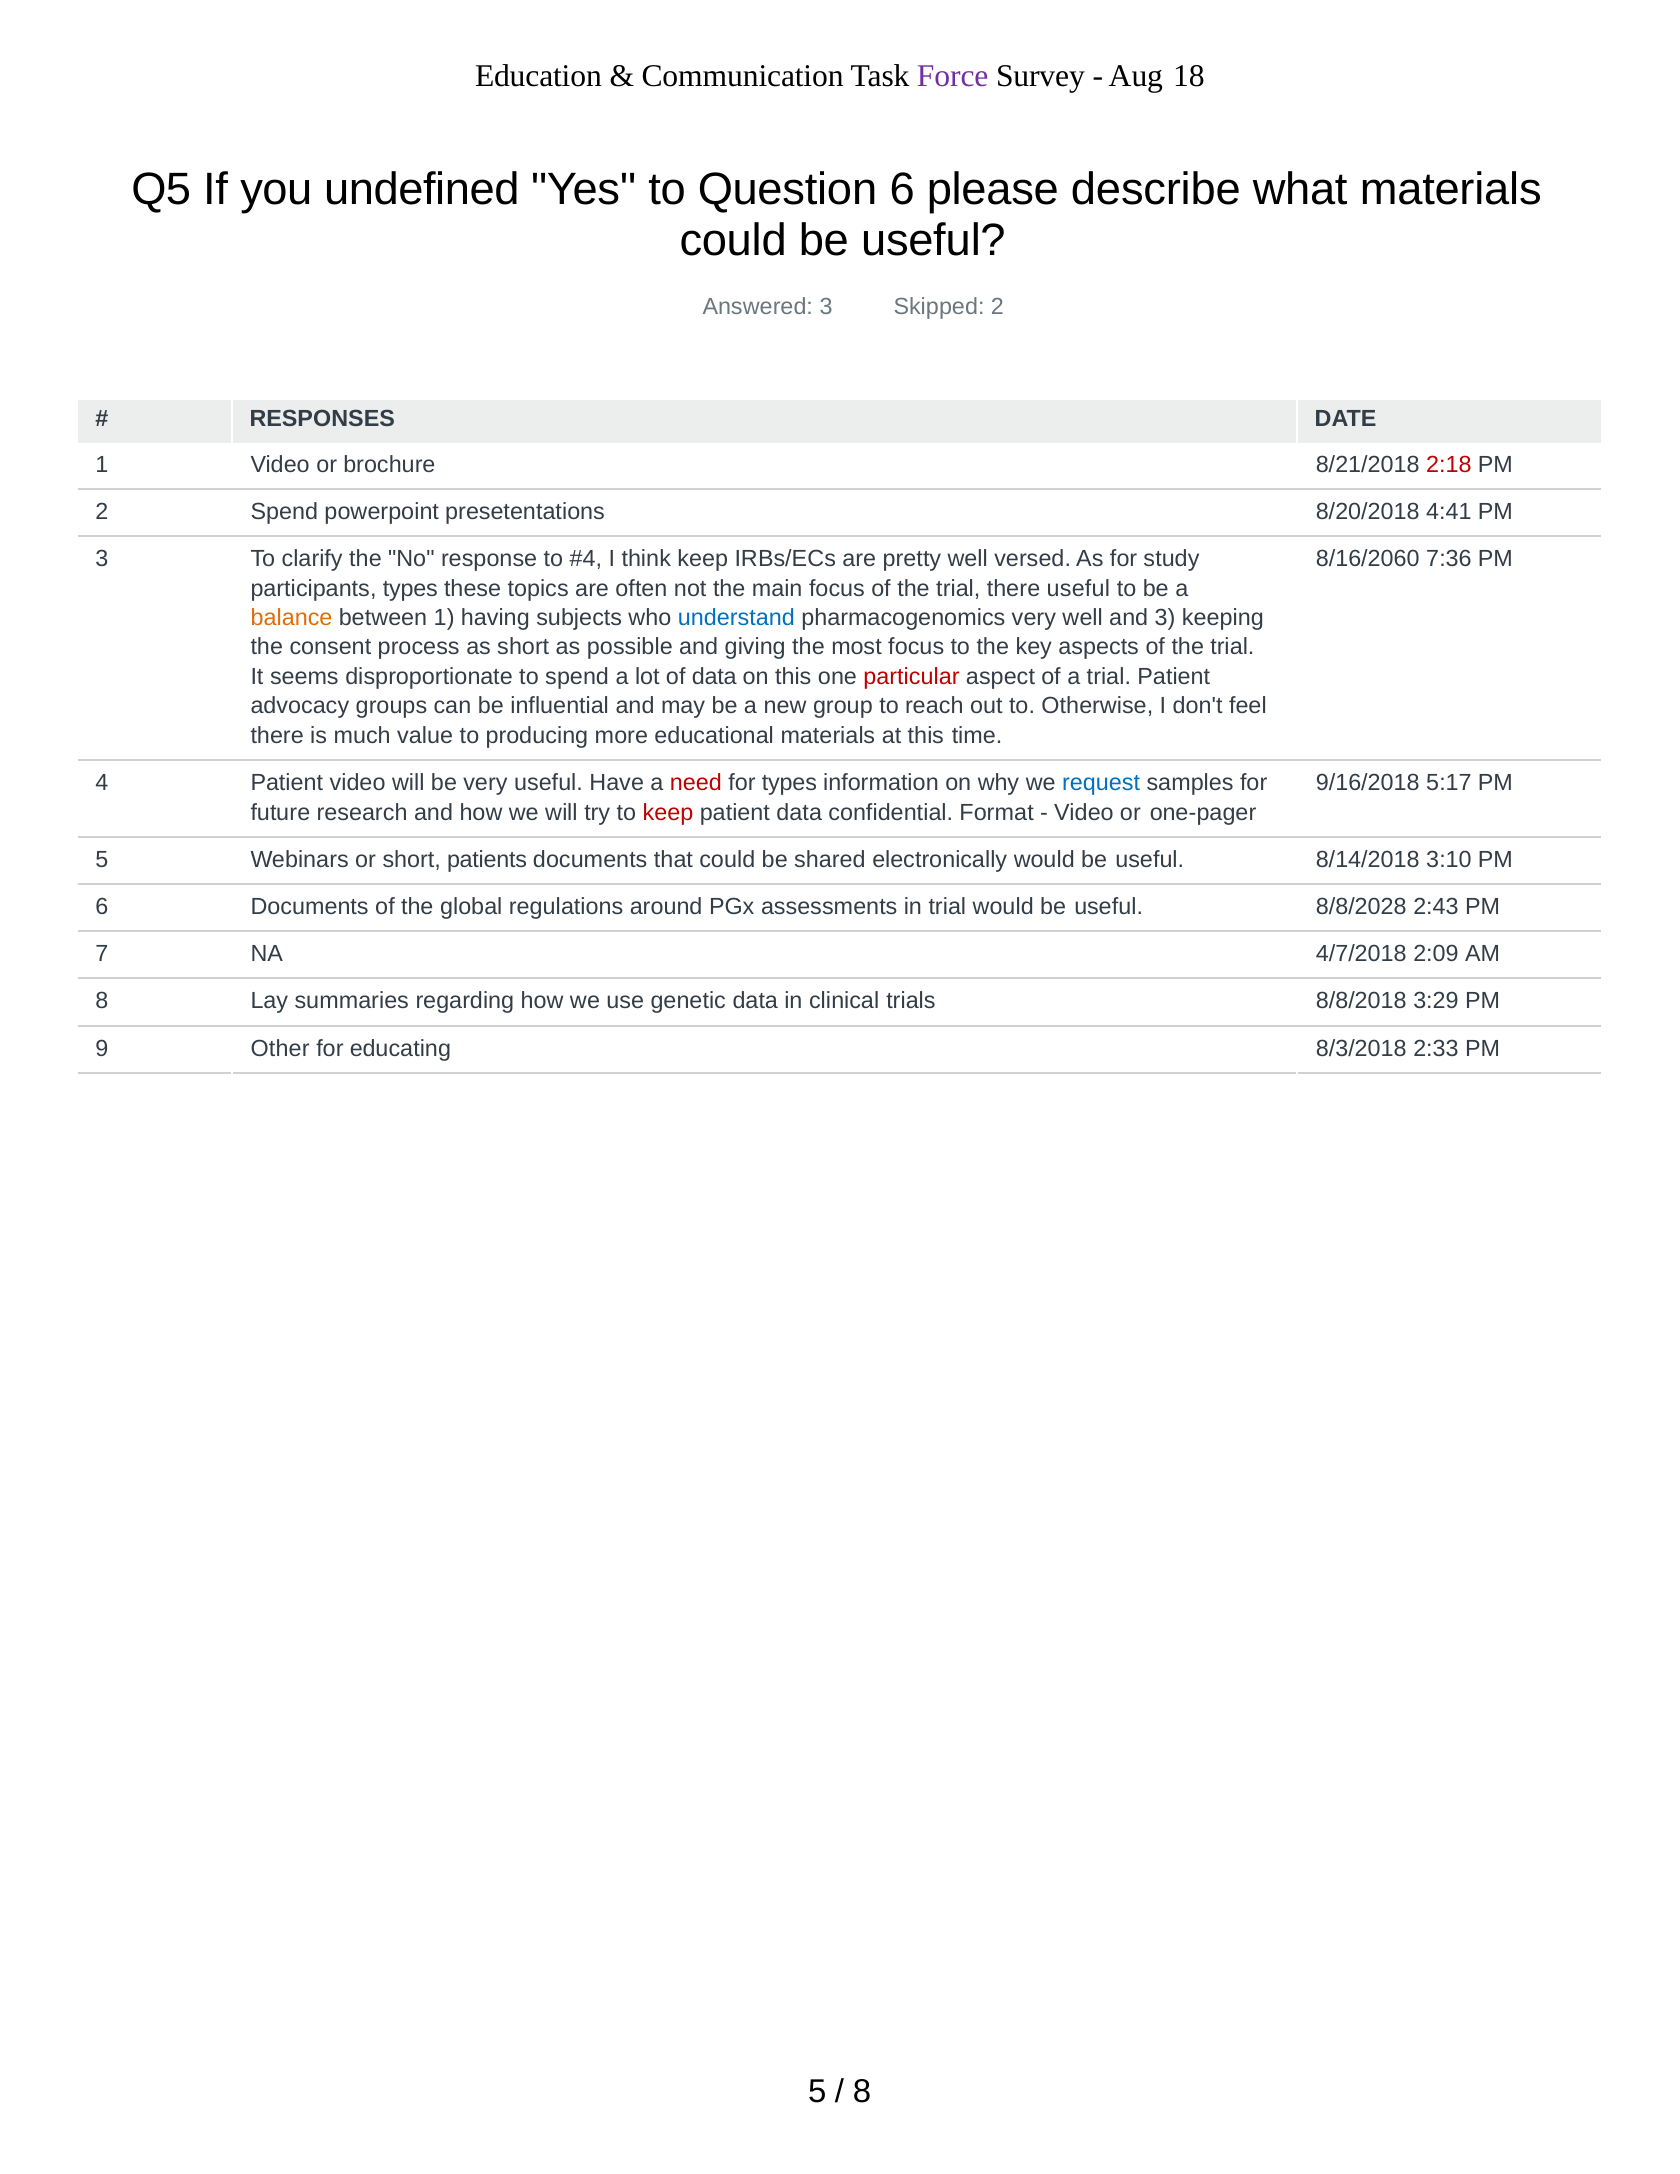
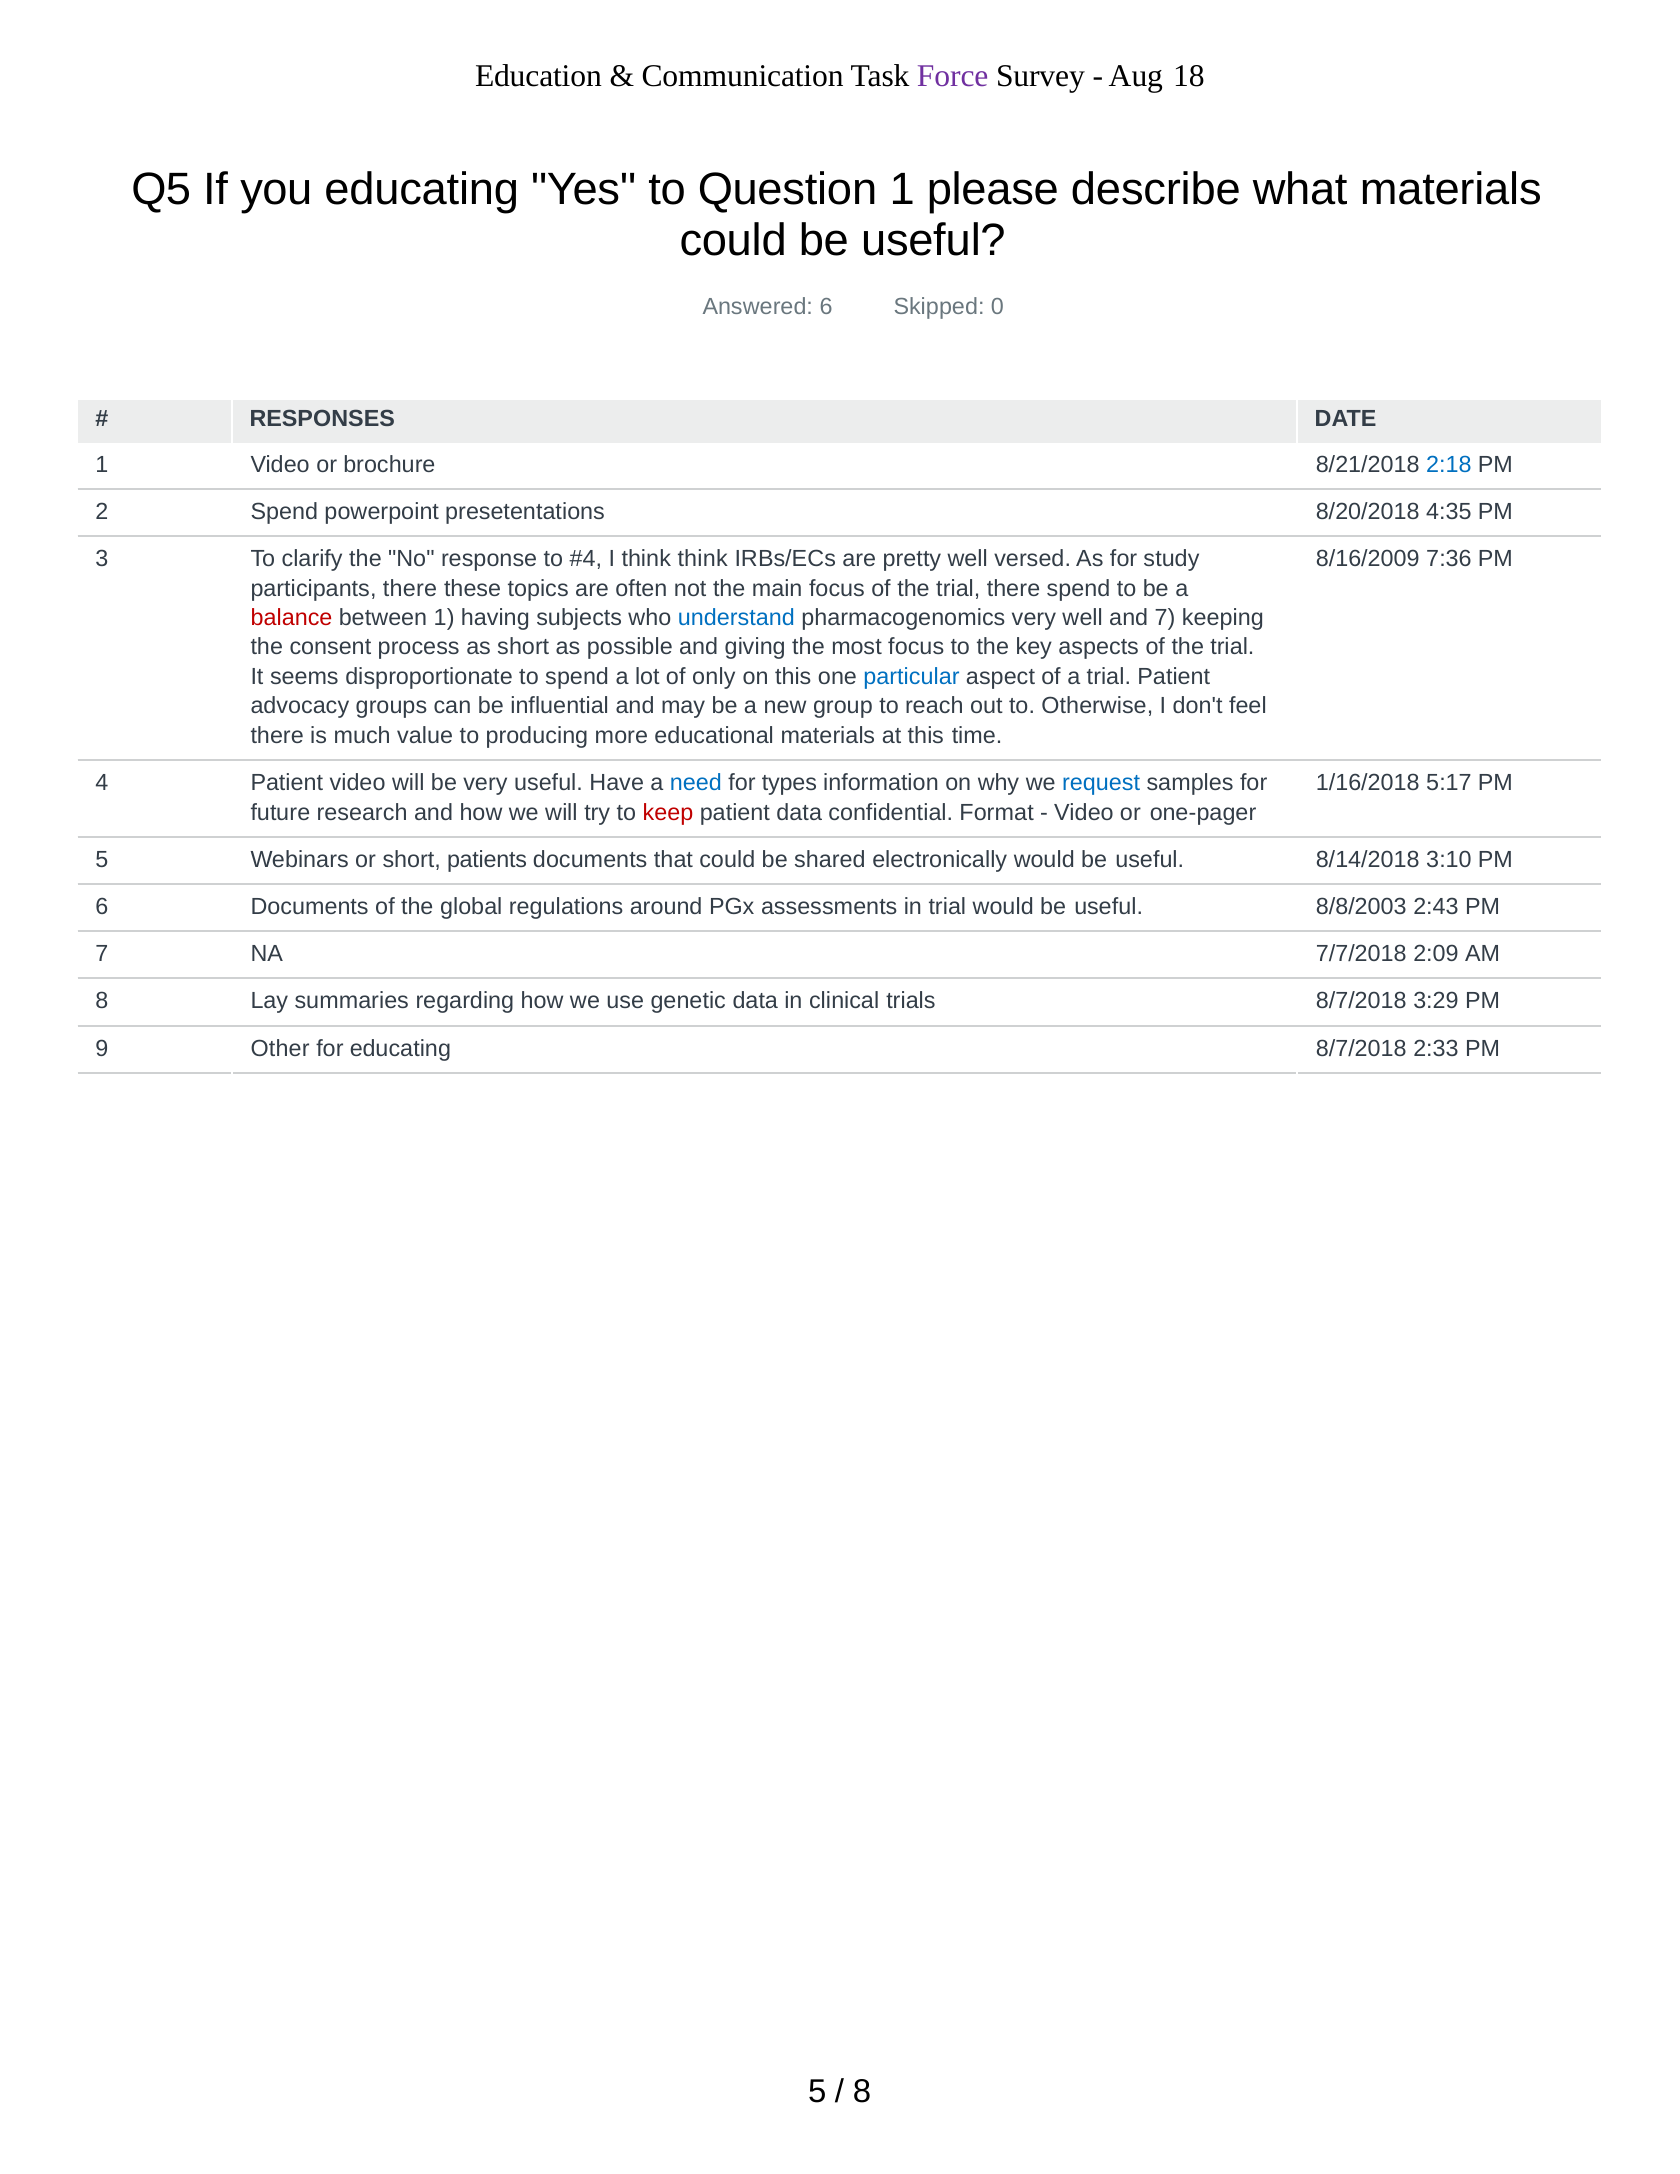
you undefined: undefined -> educating
Question 6: 6 -> 1
Answered 3: 3 -> 6
Skipped 2: 2 -> 0
2:18 colour: red -> blue
4:41: 4:41 -> 4:35
think keep: keep -> think
8/16/2060: 8/16/2060 -> 8/16/2009
participants types: types -> there
there useful: useful -> spend
balance colour: orange -> red
and 3: 3 -> 7
of data: data -> only
particular colour: red -> blue
need colour: red -> blue
9/16/2018: 9/16/2018 -> 1/16/2018
8/8/2028: 8/8/2028 -> 8/8/2003
4/7/2018: 4/7/2018 -> 7/7/2018
trials 8/8/2018: 8/8/2018 -> 8/7/2018
educating 8/3/2018: 8/3/2018 -> 8/7/2018
